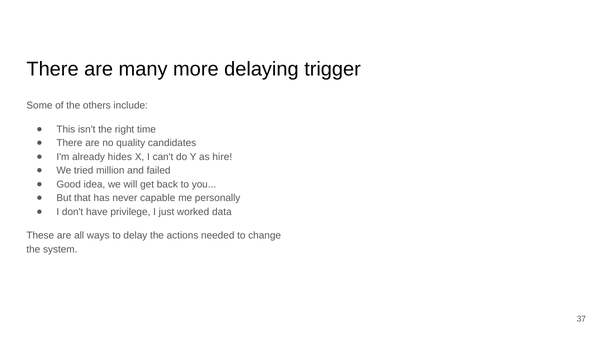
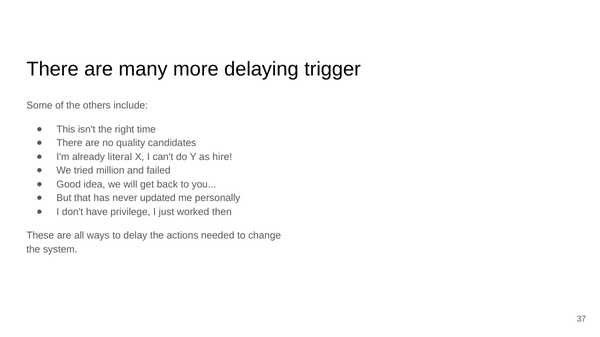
hides: hides -> literal
capable: capable -> updated
data: data -> then
